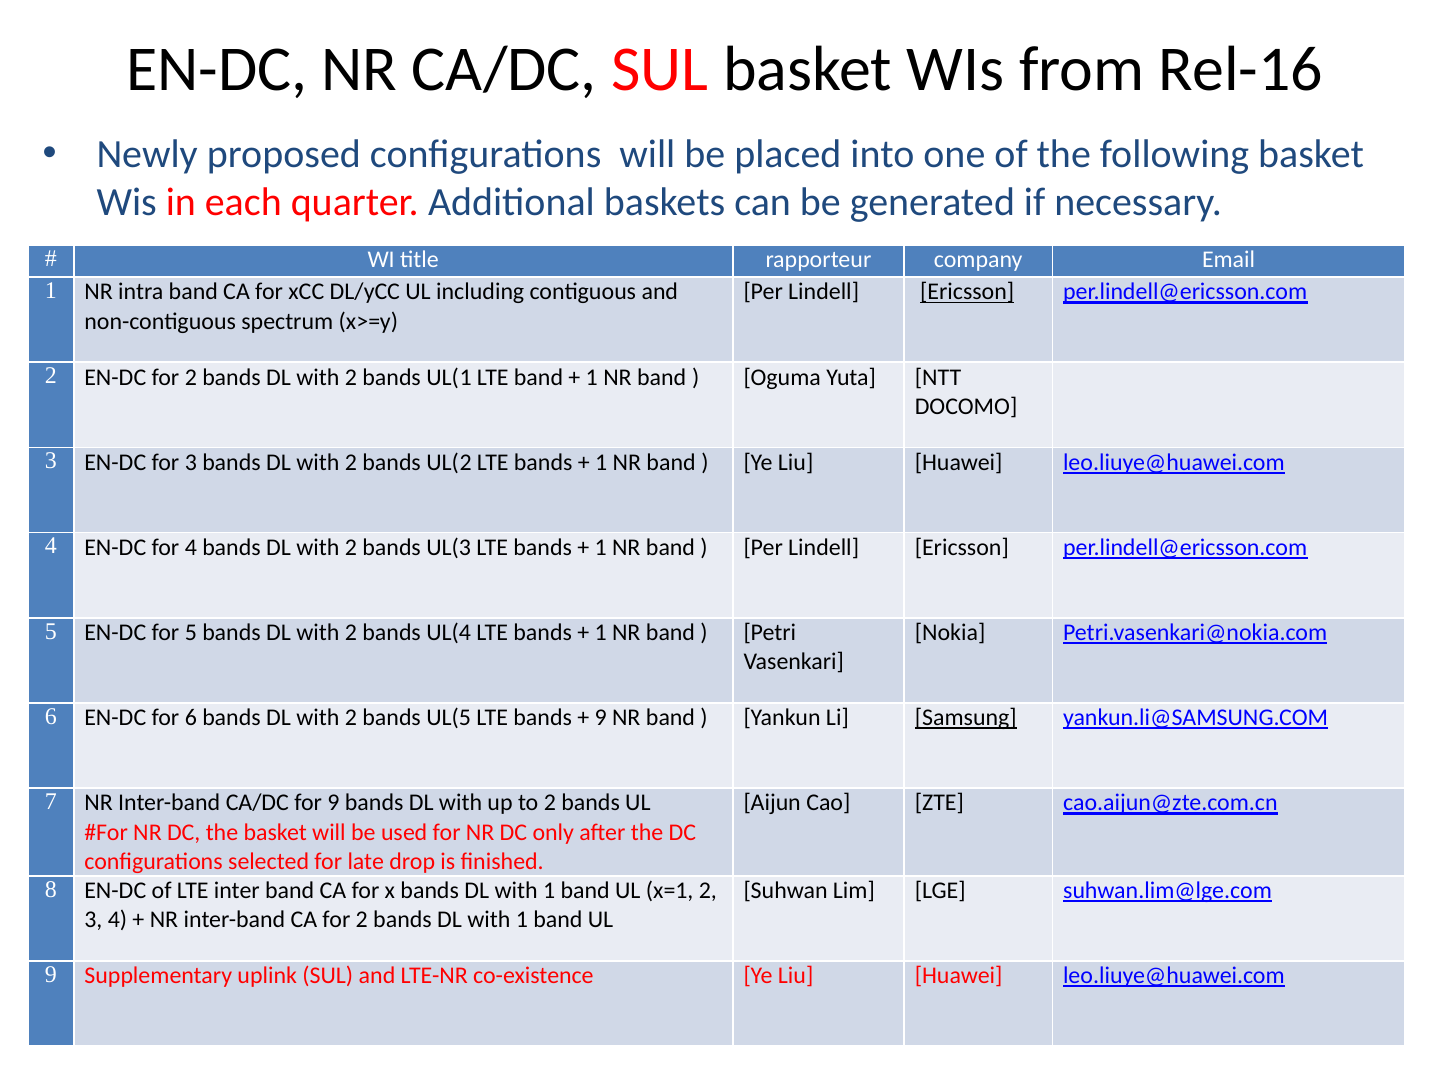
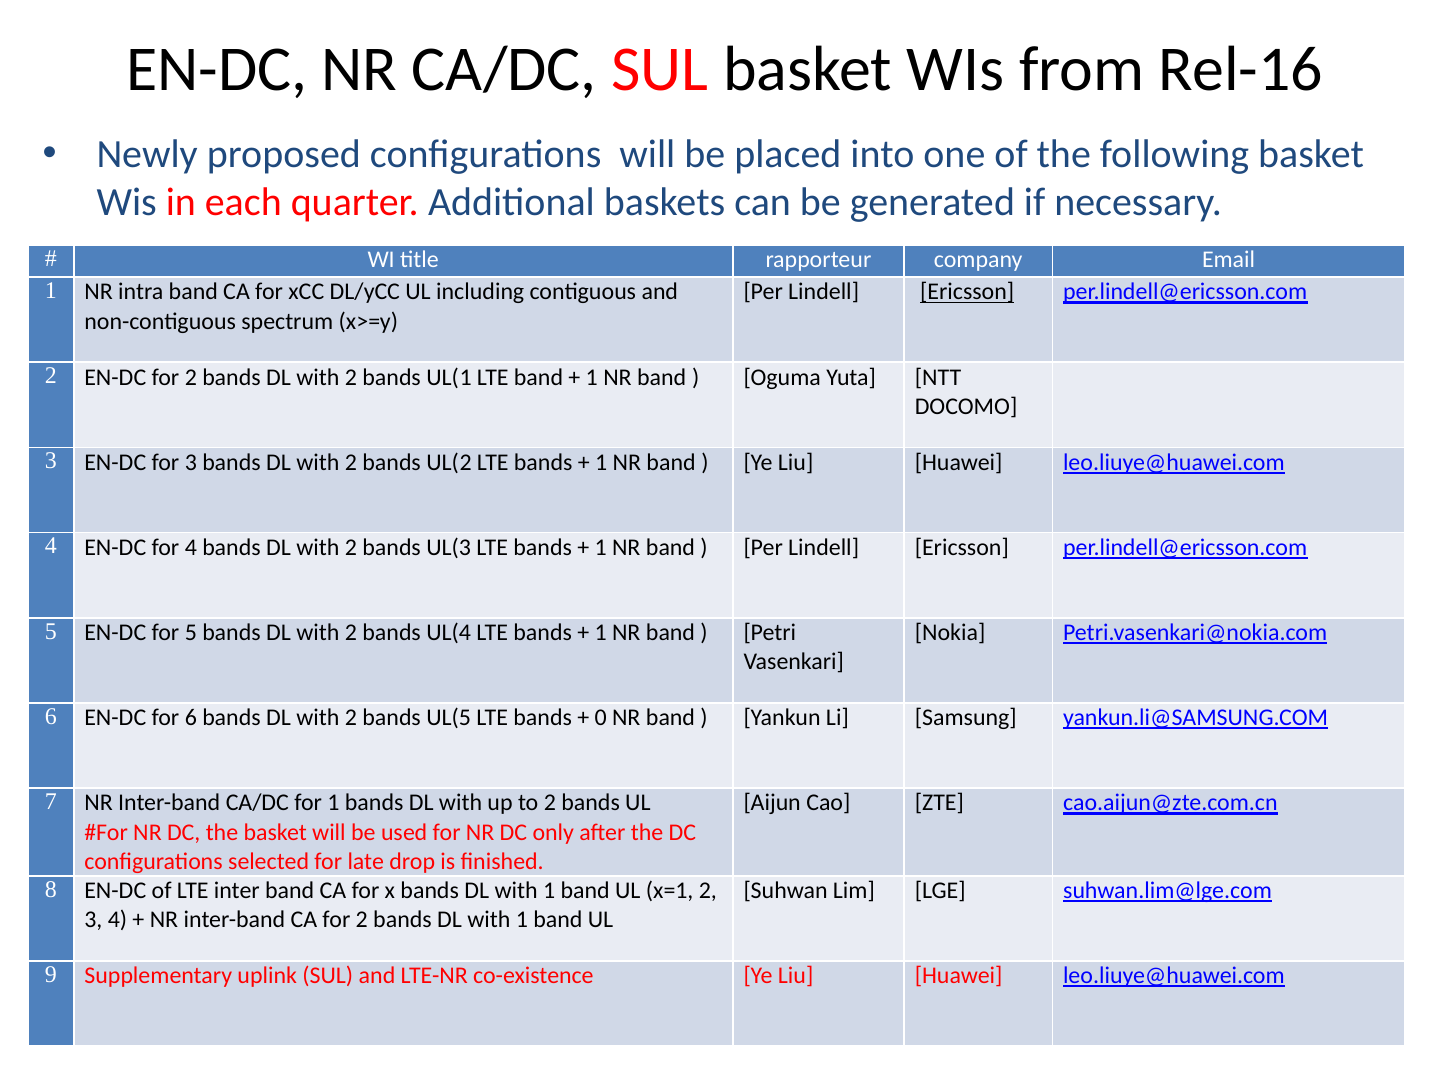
9 at (601, 718): 9 -> 0
Samsung underline: present -> none
for 9: 9 -> 1
